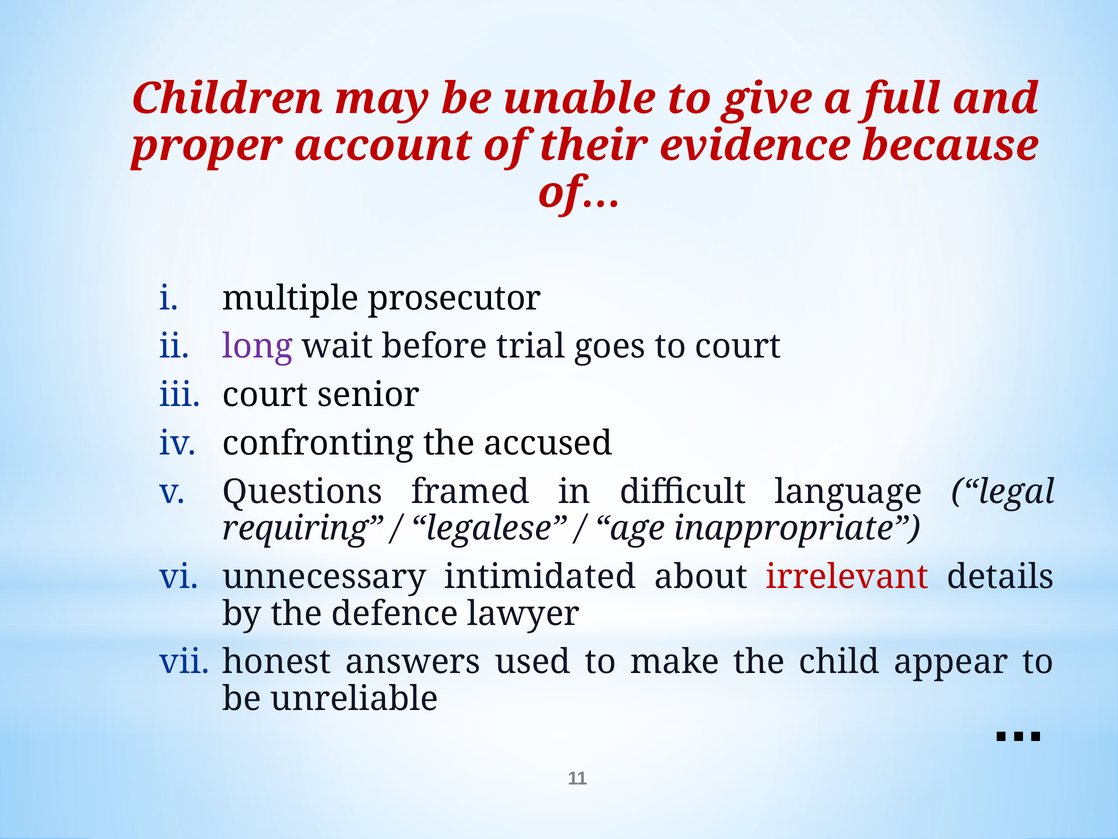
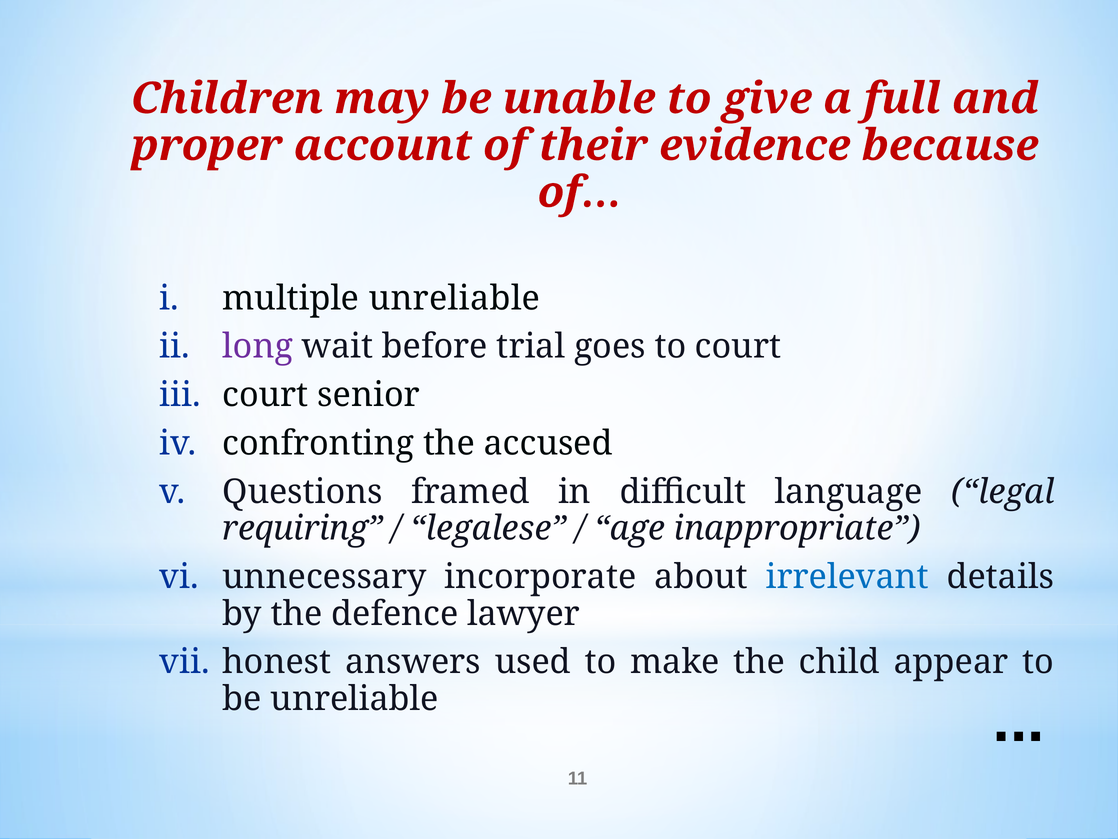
multiple prosecutor: prosecutor -> unreliable
intimidated: intimidated -> incorporate
irrelevant colour: red -> blue
